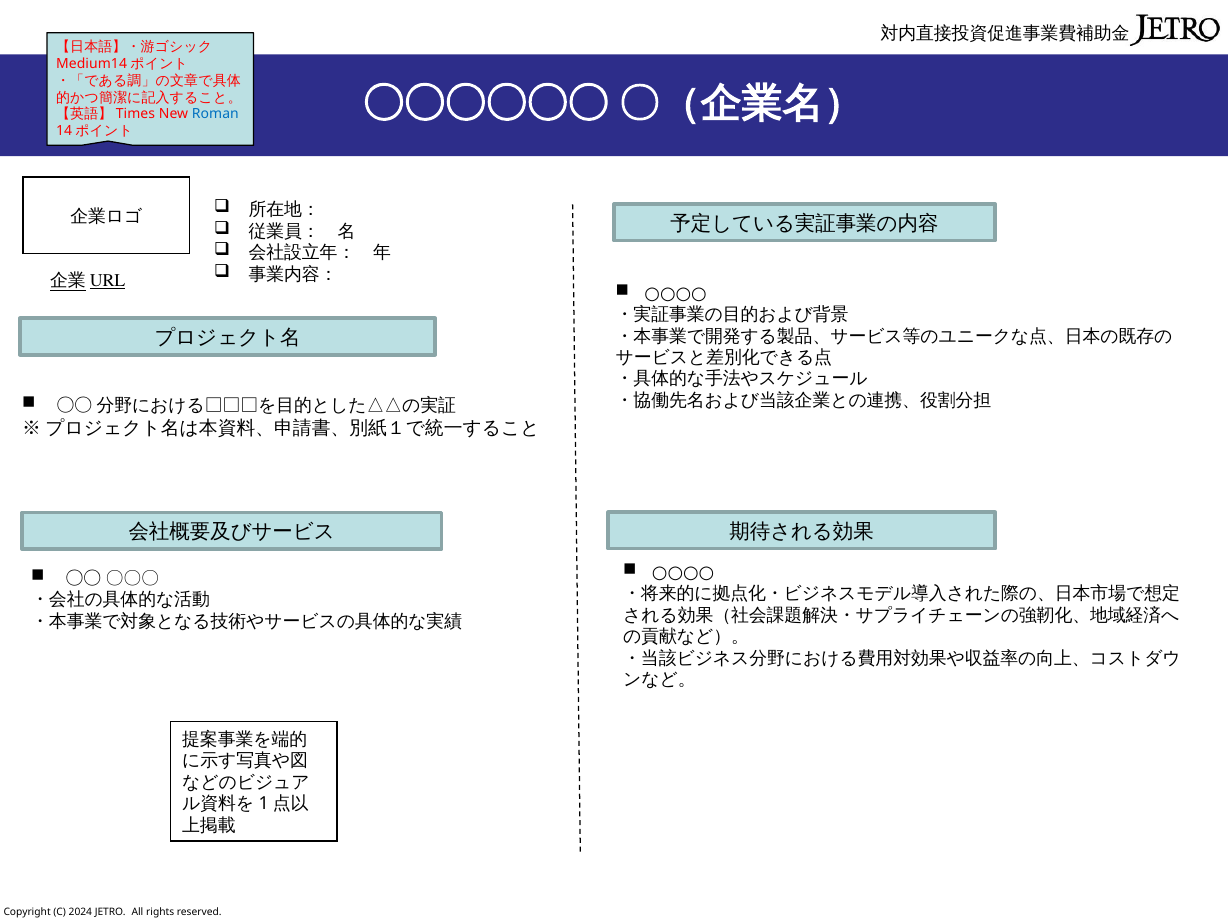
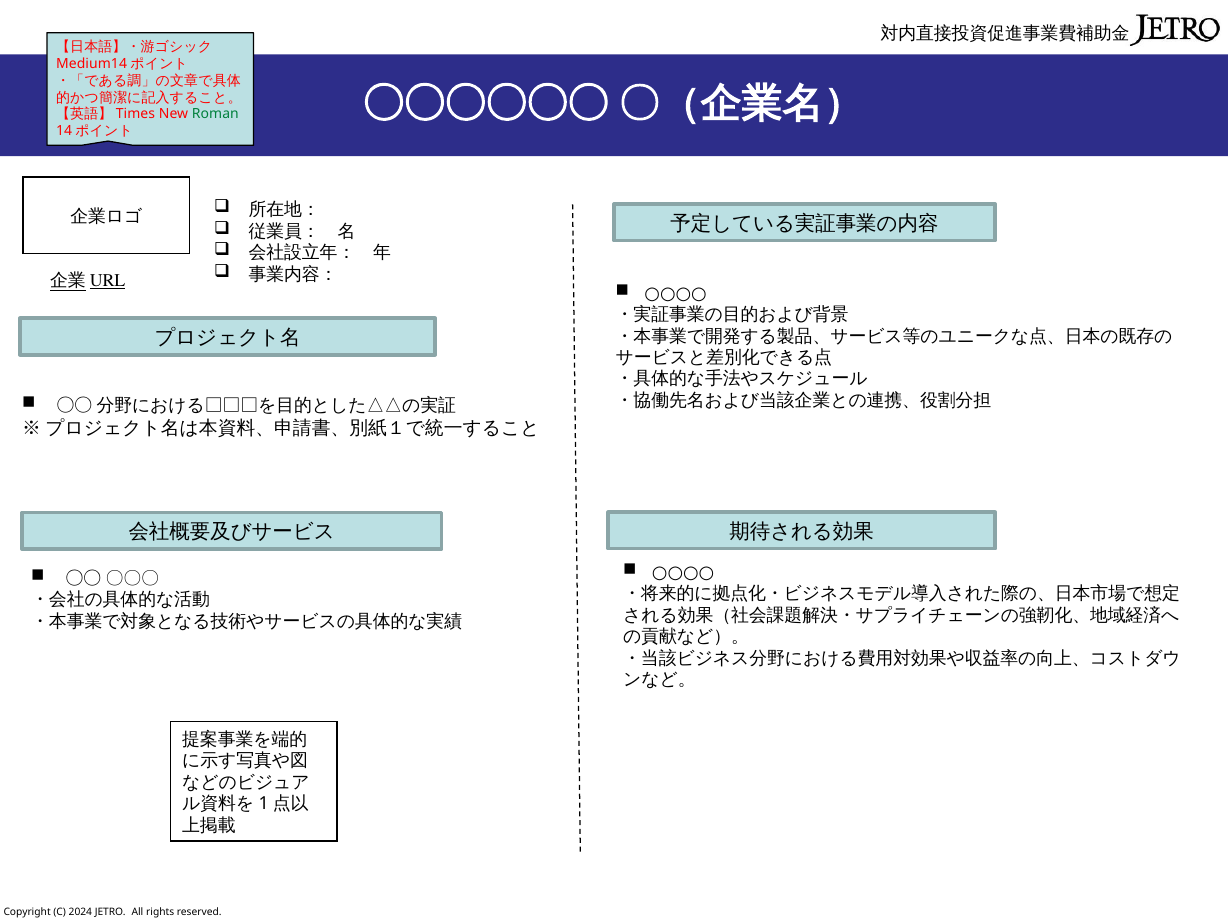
Roman colour: blue -> green
